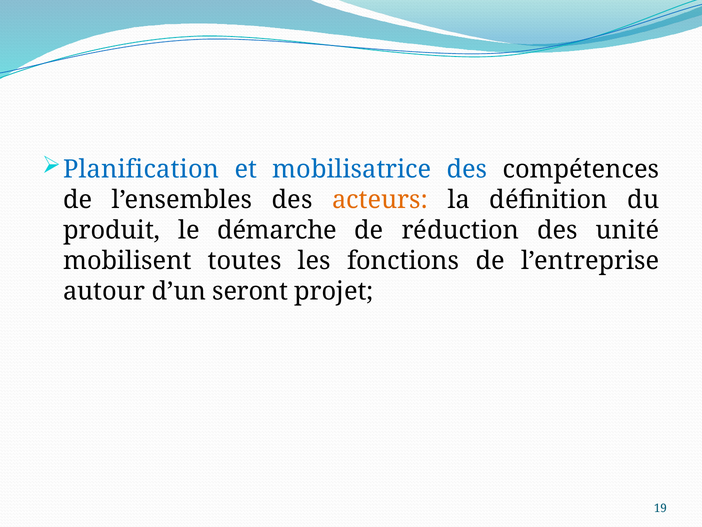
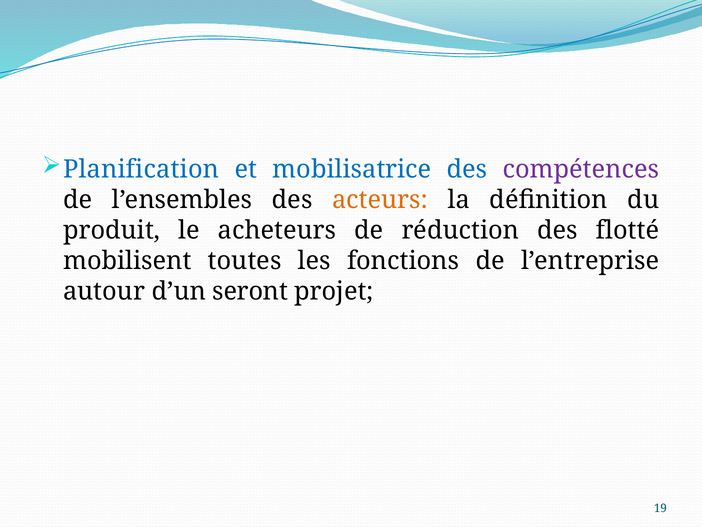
compétences colour: black -> purple
démarche: démarche -> acheteurs
unité: unité -> flotté
